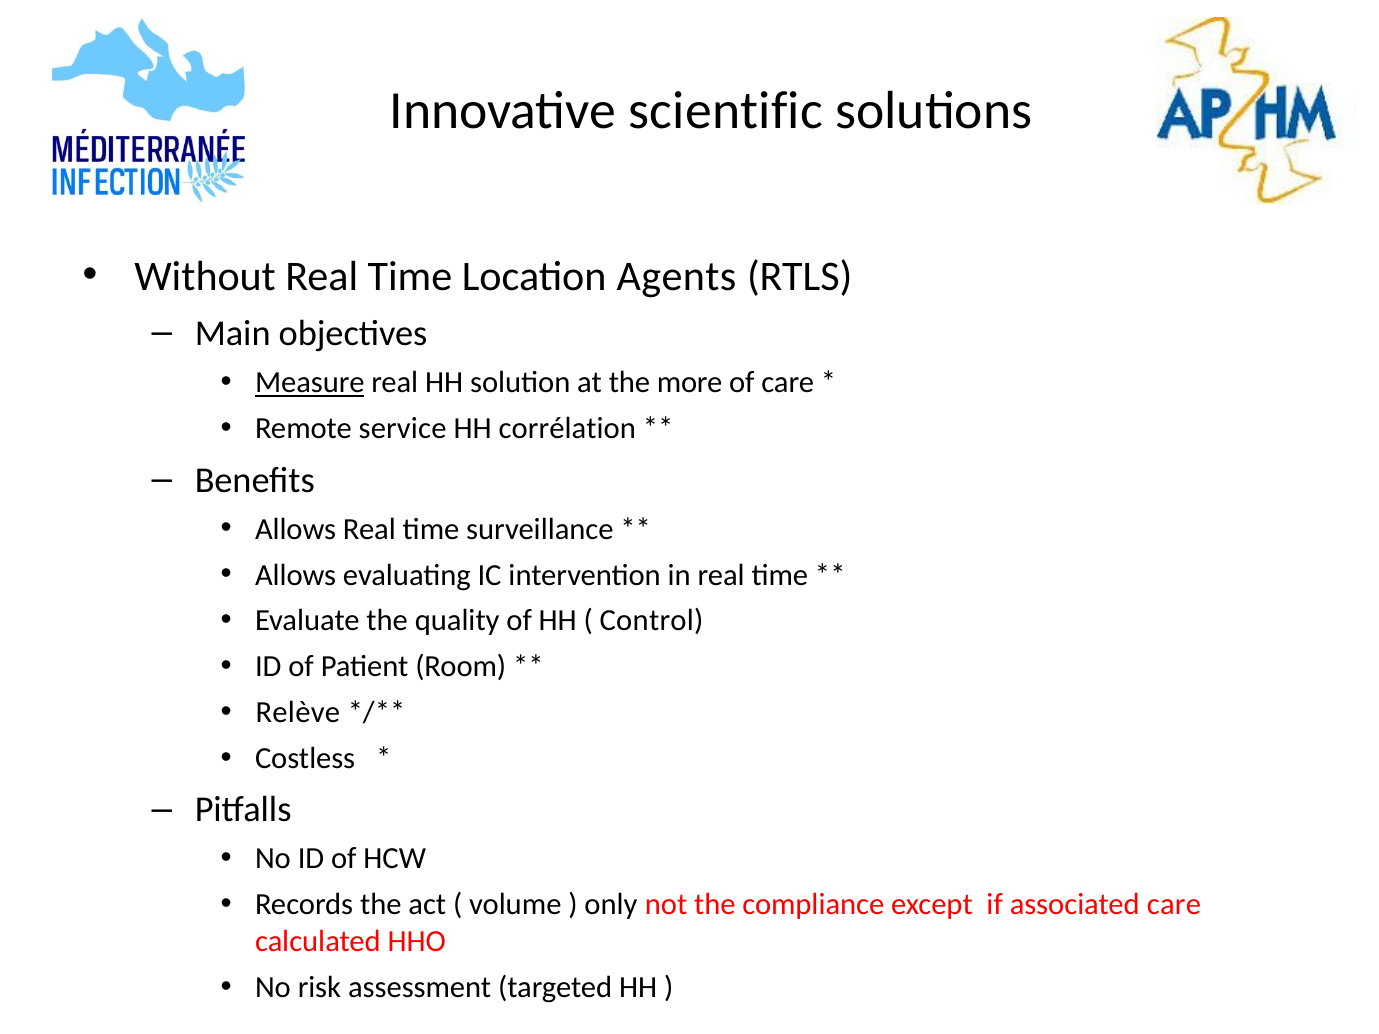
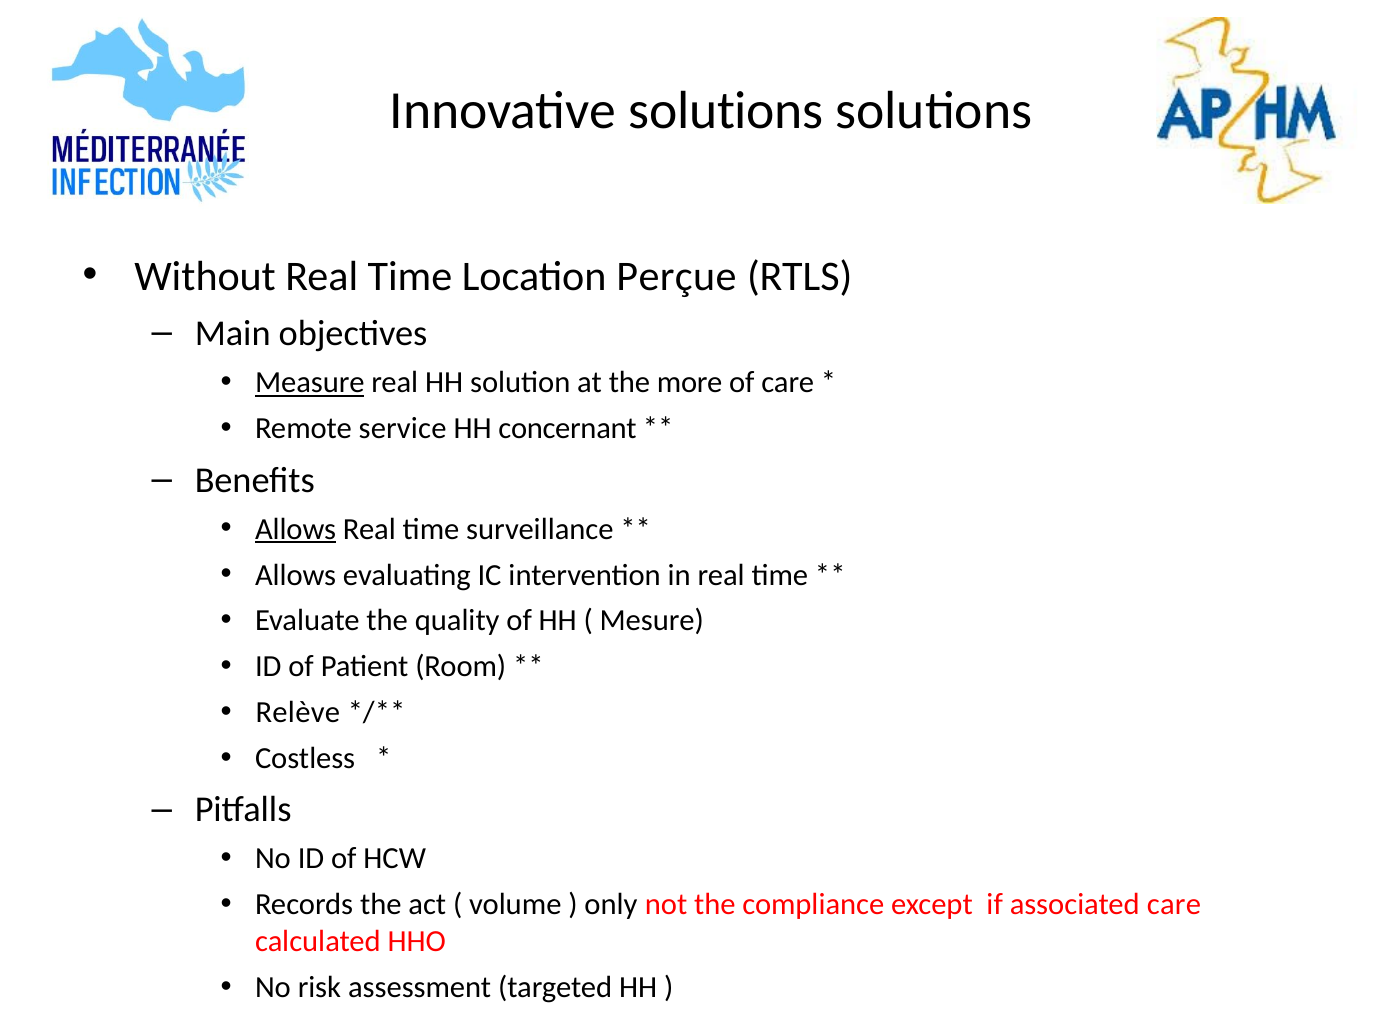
Innovative scientific: scientific -> solutions
Agents: Agents -> Perçue
corrélation: corrélation -> concernant
Allows at (296, 529) underline: none -> present
Control: Control -> Mesure
